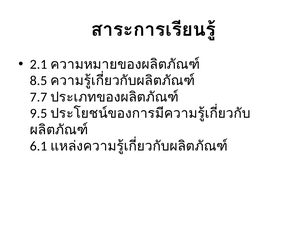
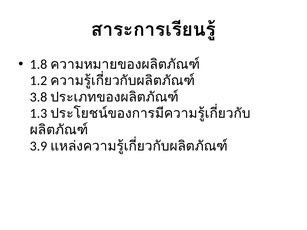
2.1: 2.1 -> 1.8
8.5: 8.5 -> 1.2
7.7: 7.7 -> 3.8
9.5: 9.5 -> 1.3
6.1: 6.1 -> 3.9
